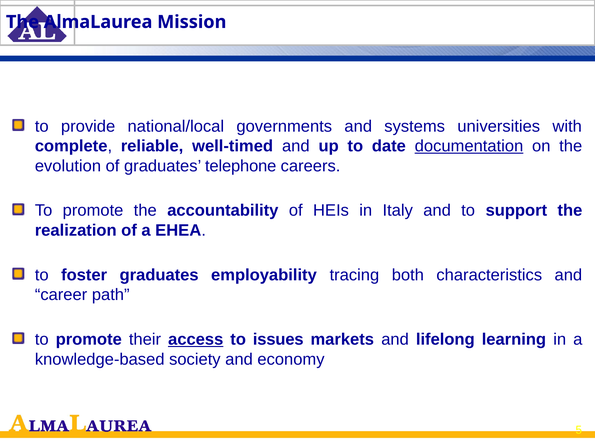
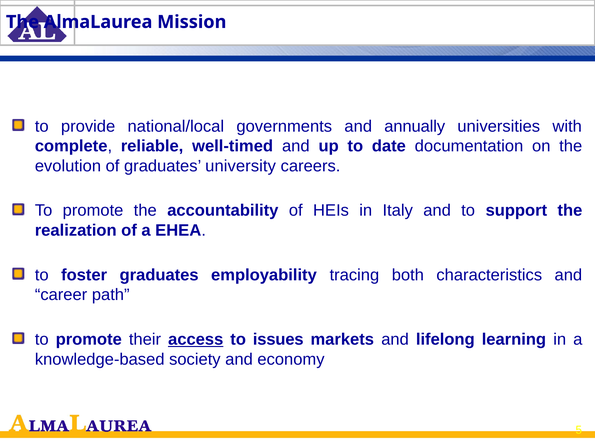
systems: systems -> annually
documentation underline: present -> none
telephone: telephone -> university
